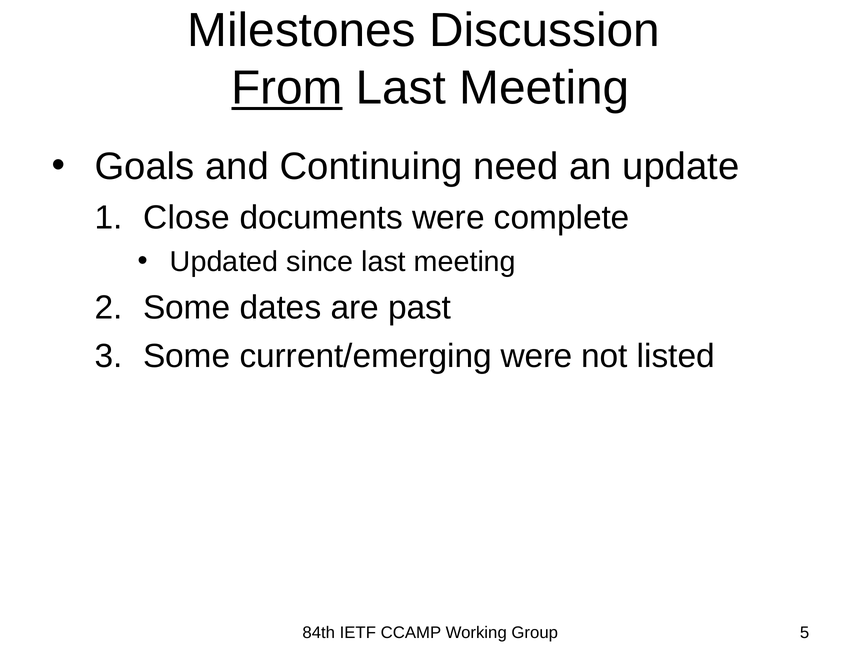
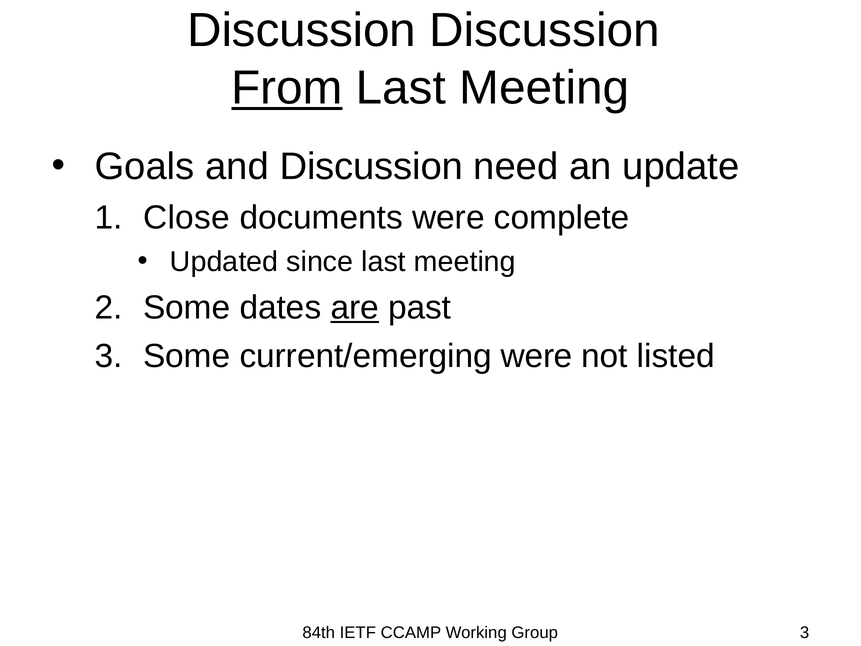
Milestones at (302, 31): Milestones -> Discussion
and Continuing: Continuing -> Discussion
are underline: none -> present
Group 5: 5 -> 3
